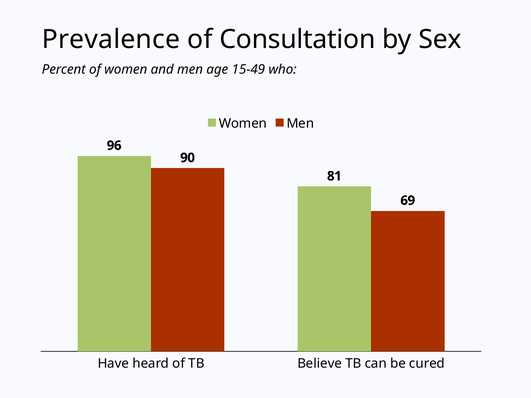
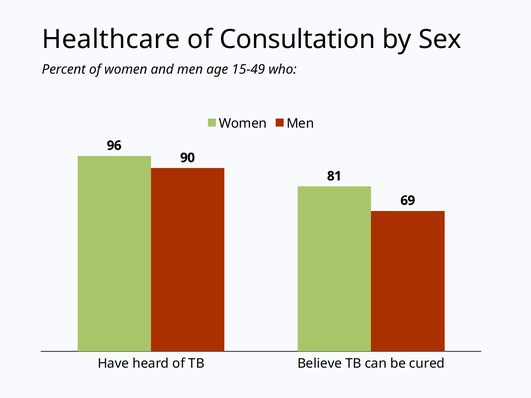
Prevalence: Prevalence -> Healthcare
